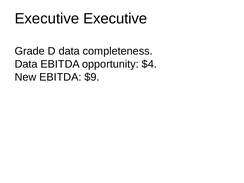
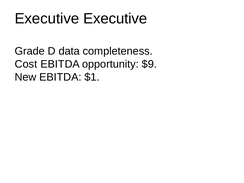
Data at (26, 64): Data -> Cost
$4: $4 -> $9
$9: $9 -> $1
